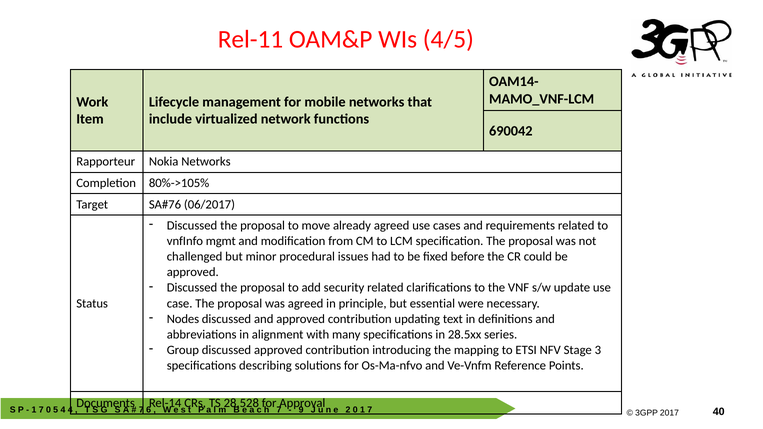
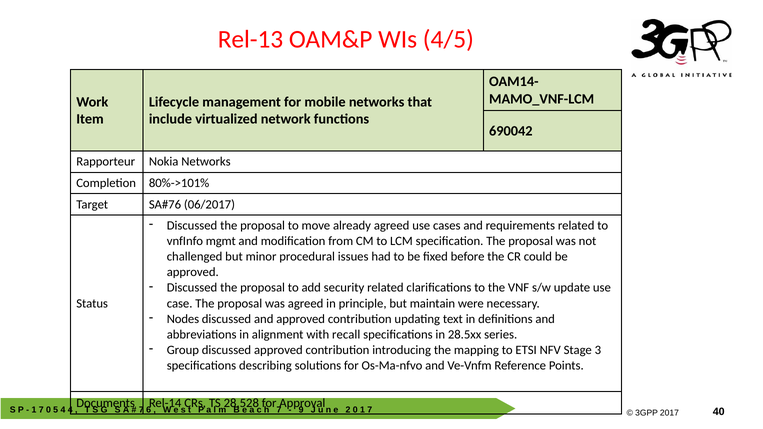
Rel-11: Rel-11 -> Rel-13
80%->105%: 80%->105% -> 80%->101%
essential: essential -> maintain
many: many -> recall
